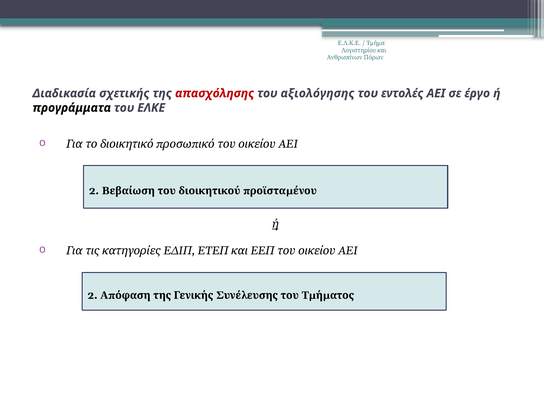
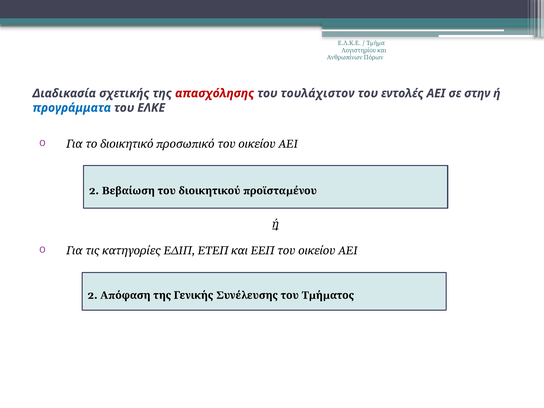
αξιολόγησης: αξιολόγησης -> τουλάχιστον
έργο: έργο -> στην
προγράμματα colour: black -> blue
